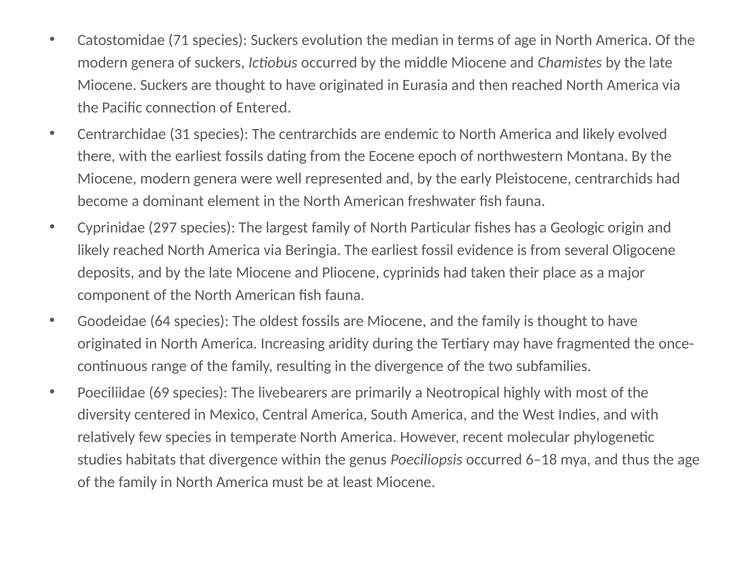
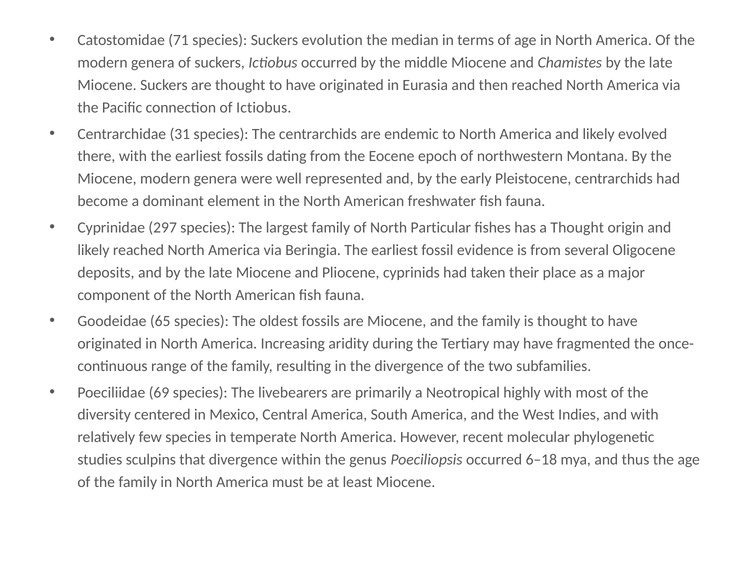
of Entered: Entered -> Ictiobus
a Geologic: Geologic -> Thought
64: 64 -> 65
habitats: habitats -> sculpins
